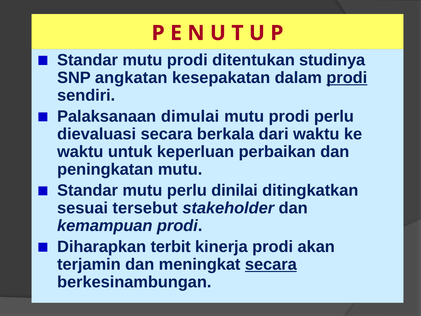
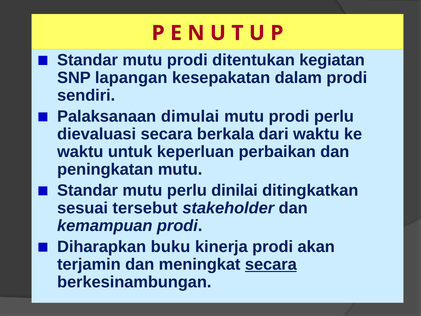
studinya: studinya -> kegiatan
angkatan: angkatan -> lapangan
prodi at (347, 78) underline: present -> none
terbit: terbit -> buku
